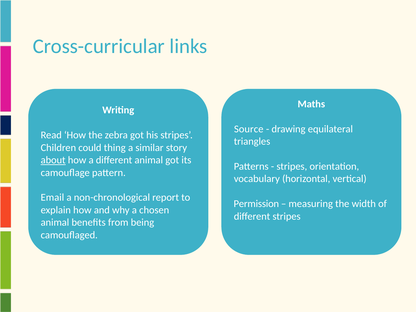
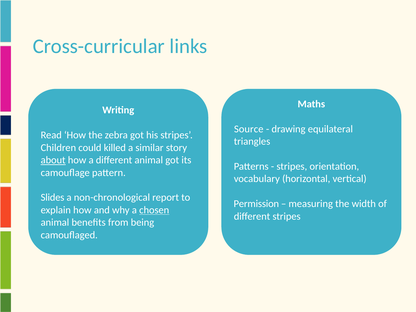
thing: thing -> killed
Email: Email -> Slides
chosen underline: none -> present
